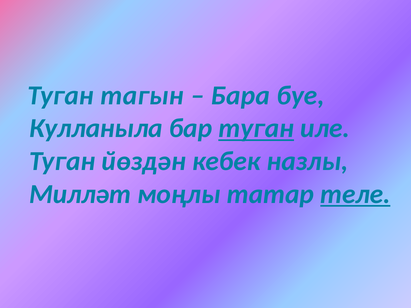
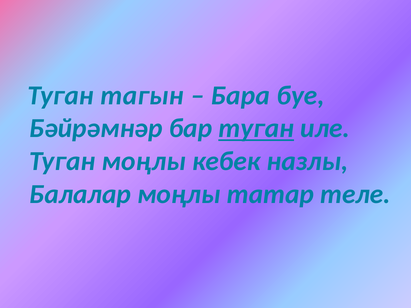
Кулланыла: Кулланыла -> Бәйрәмнәр
Туган йөздән: йөздән -> моңлы
Милләт: Милләт -> Балалар
теле underline: present -> none
